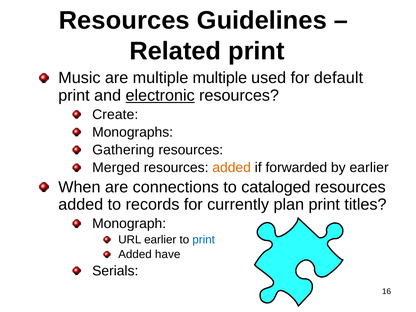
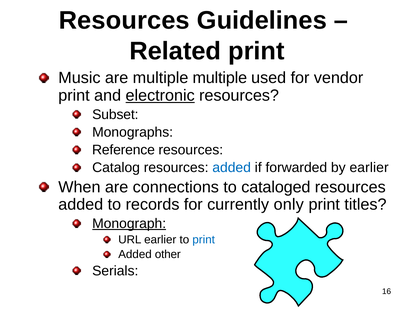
default: default -> vendor
Create: Create -> Subset
Gathering: Gathering -> Reference
Merged: Merged -> Catalog
added at (232, 168) colour: orange -> blue
plan: plan -> only
Monograph underline: none -> present
have: have -> other
